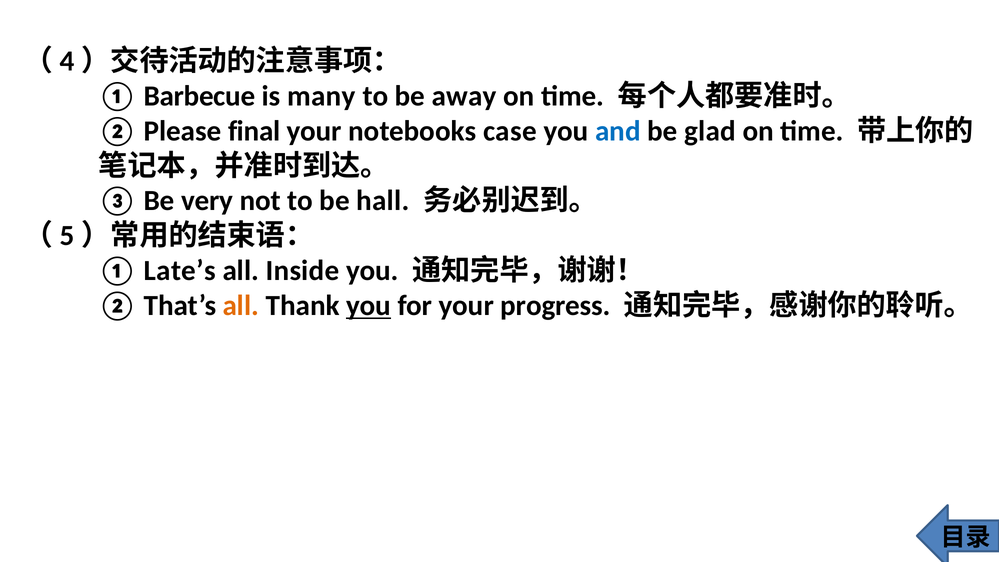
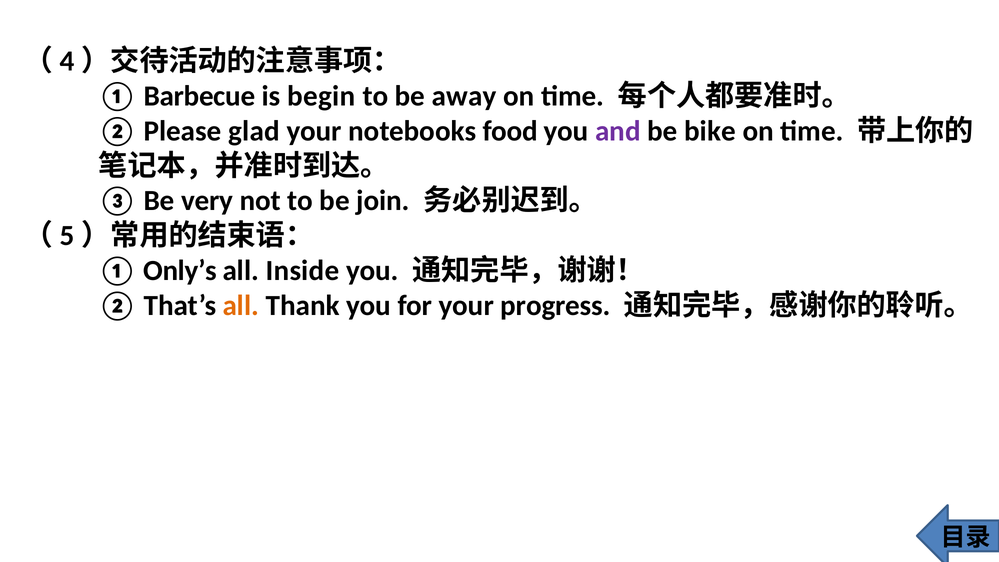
many: many -> begin
final: final -> glad
case: case -> food
and colour: blue -> purple
glad: glad -> bike
hall: hall -> join
Late’s: Late’s -> Only’s
you at (369, 306) underline: present -> none
